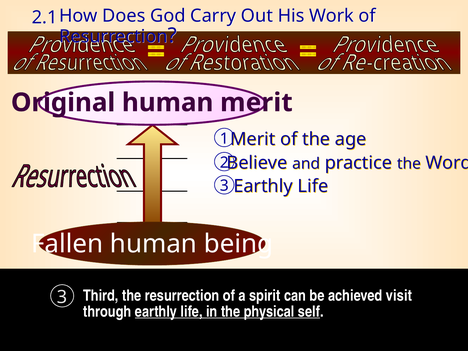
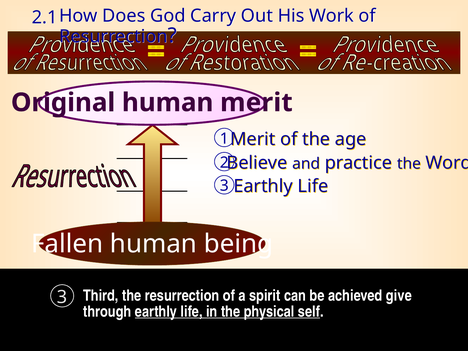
visit: visit -> give
